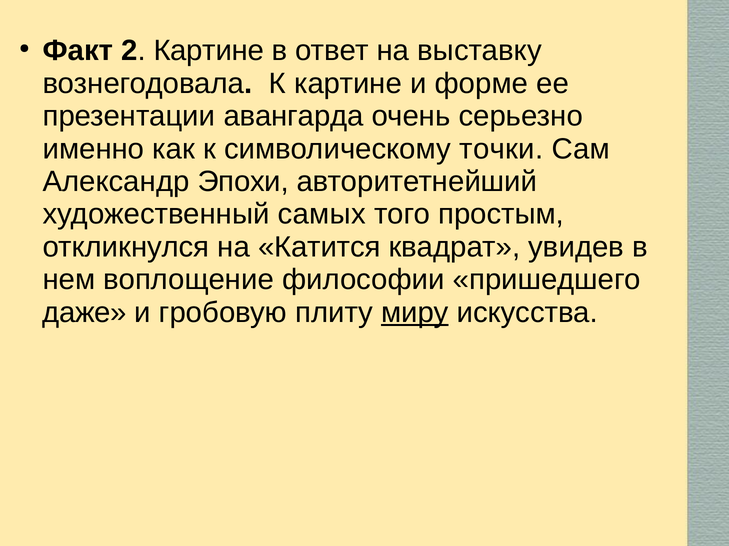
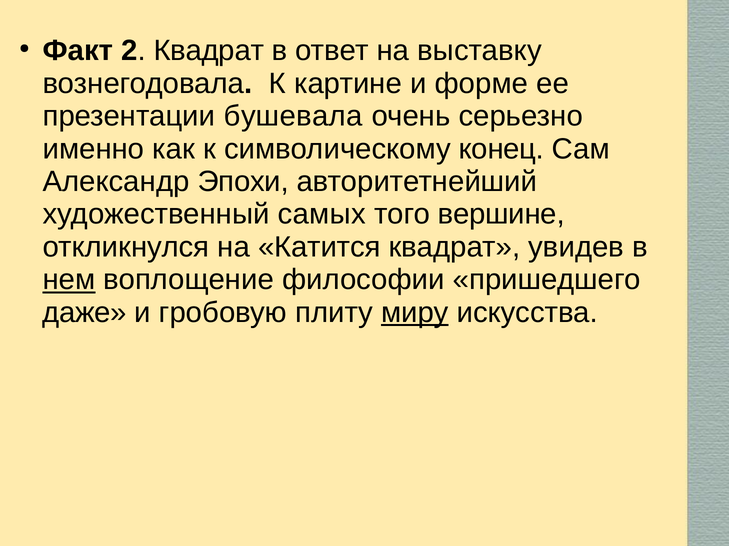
2 Картине: Картине -> Квадрат
авангарда: авангарда -> бушевала
точки: точки -> конец
простым: простым -> вершине
нем underline: none -> present
